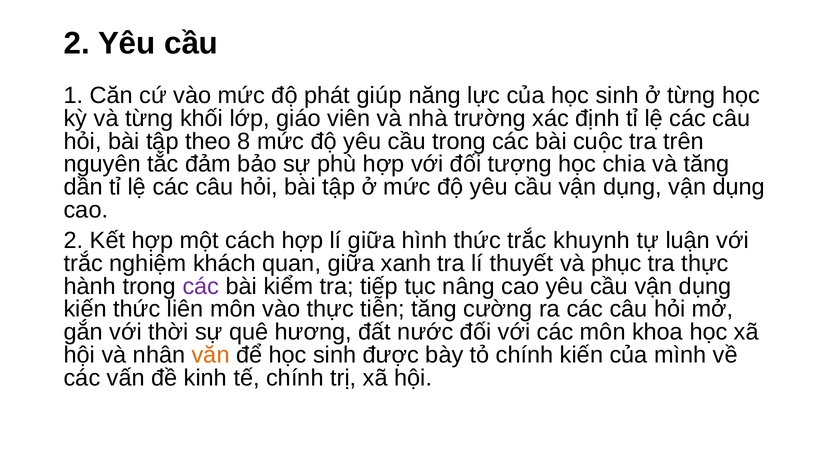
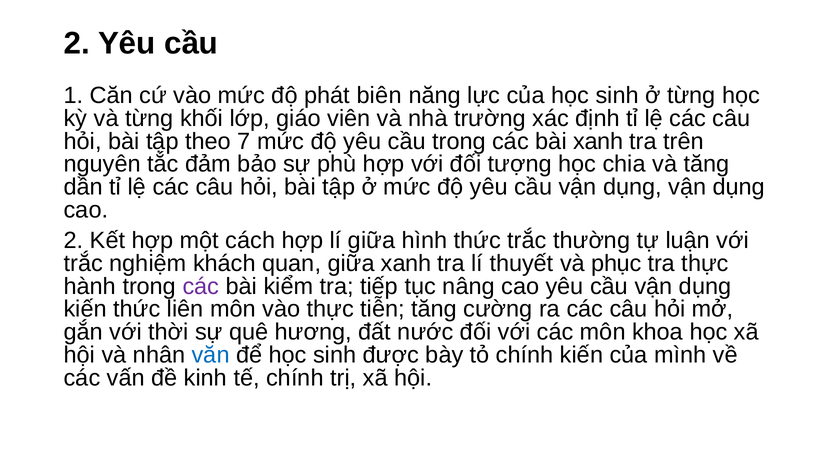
giúp: giúp -> biên
8: 8 -> 7
bài cuộc: cuộc -> xanh
khuynh: khuynh -> thường
văn colour: orange -> blue
